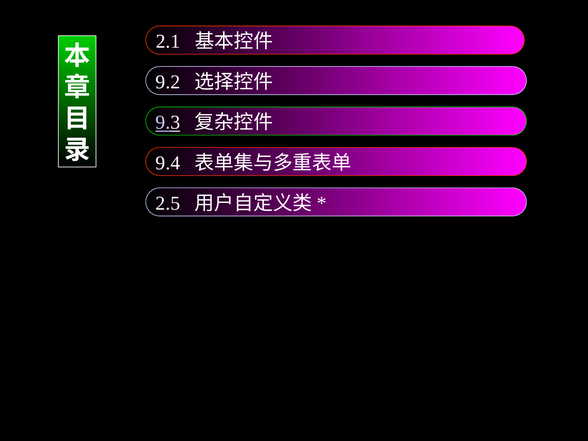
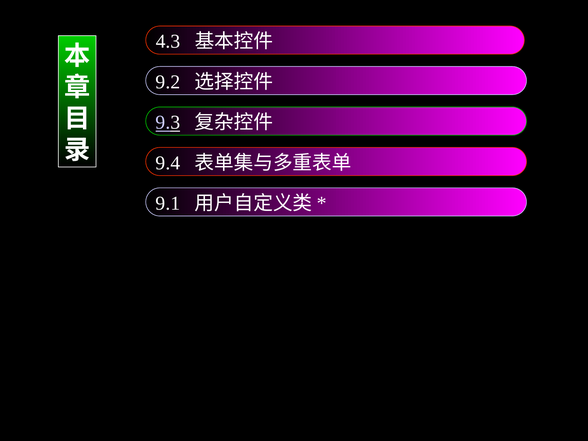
2.1: 2.1 -> 4.3
2.5: 2.5 -> 9.1
